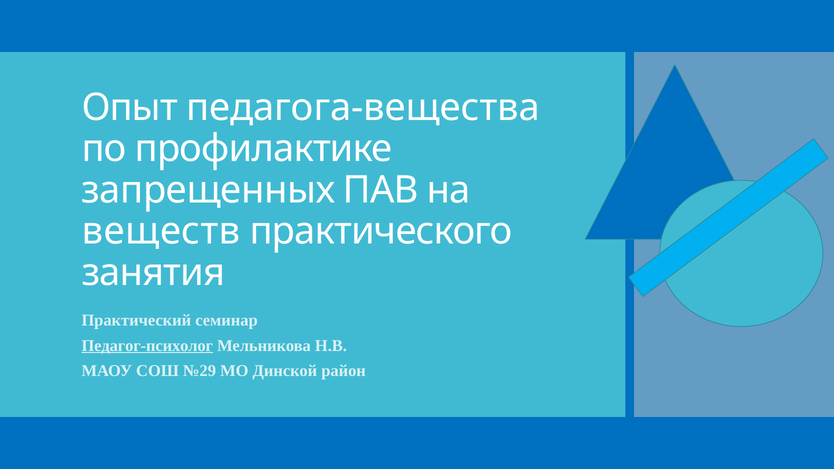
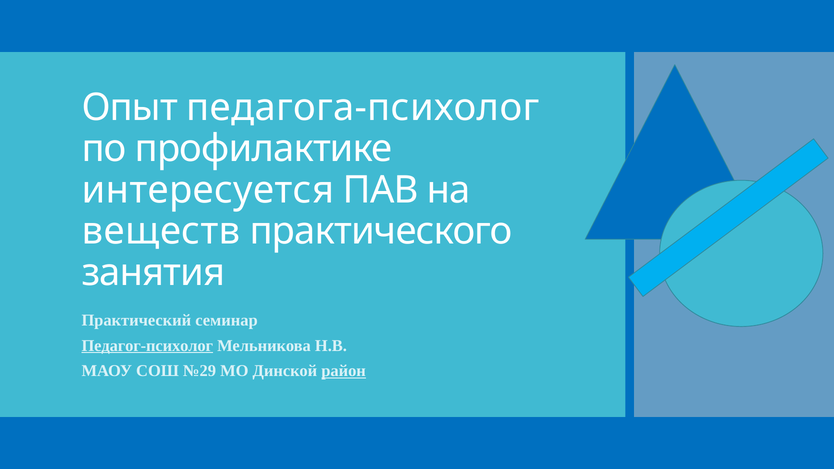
педагога-вещества: педагога-вещества -> педагога-психолог
запрещенных: запрещенных -> интересуется
район underline: none -> present
